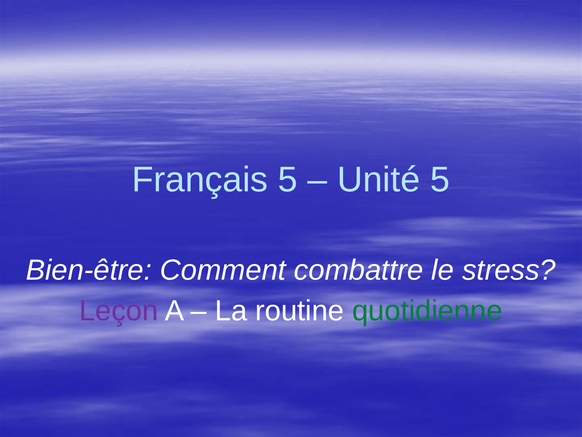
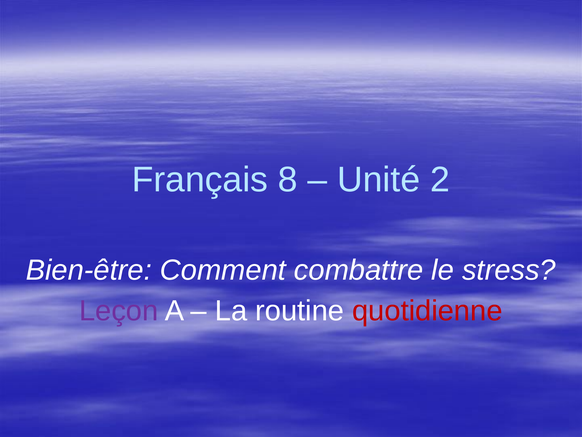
Français 5: 5 -> 8
Unité 5: 5 -> 2
quotidienne colour: green -> red
